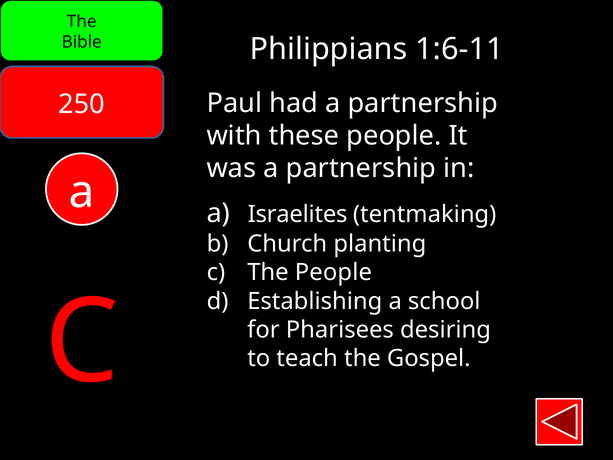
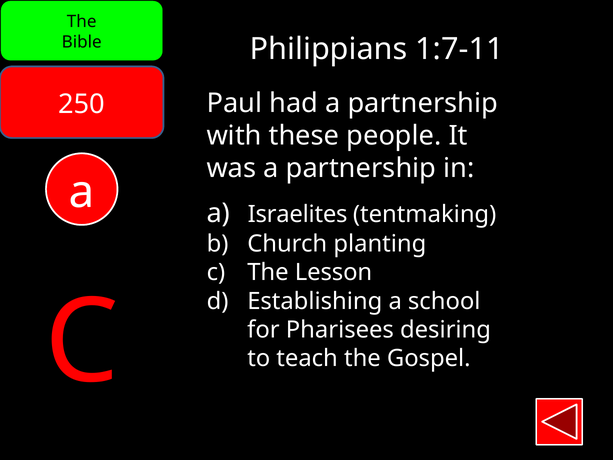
1:6-11: 1:6-11 -> 1:7-11
The People: People -> Lesson
